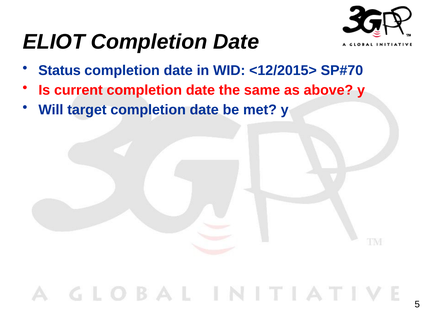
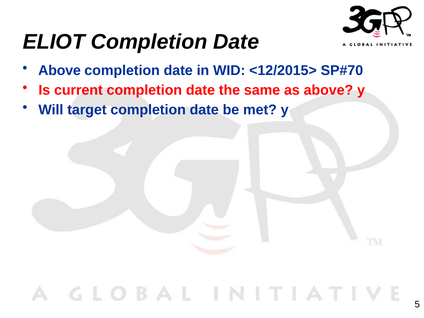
Status at (60, 70): Status -> Above
